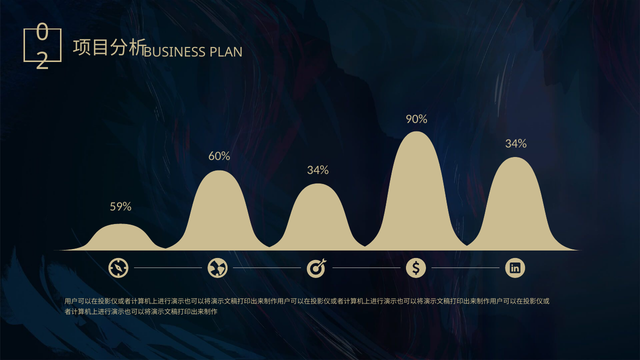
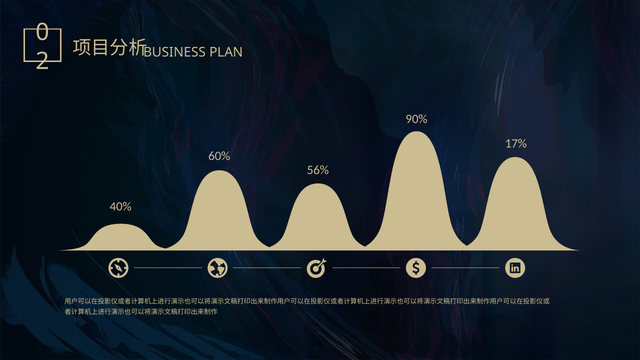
34% at (516, 144): 34% -> 17%
34% at (318, 170): 34% -> 56%
59%: 59% -> 40%
